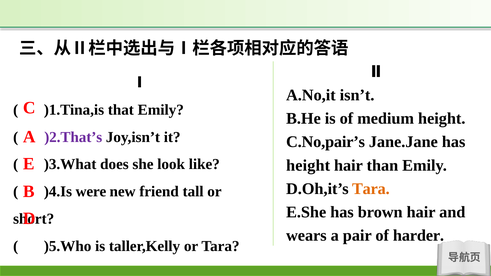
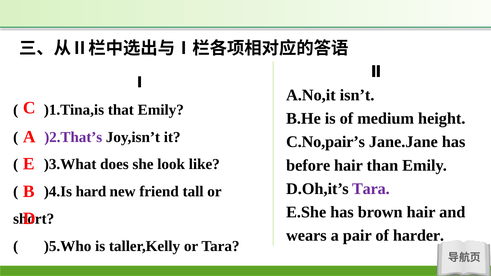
height at (308, 165): height -> before
Tara at (371, 189) colour: orange -> purple
were: were -> hard
